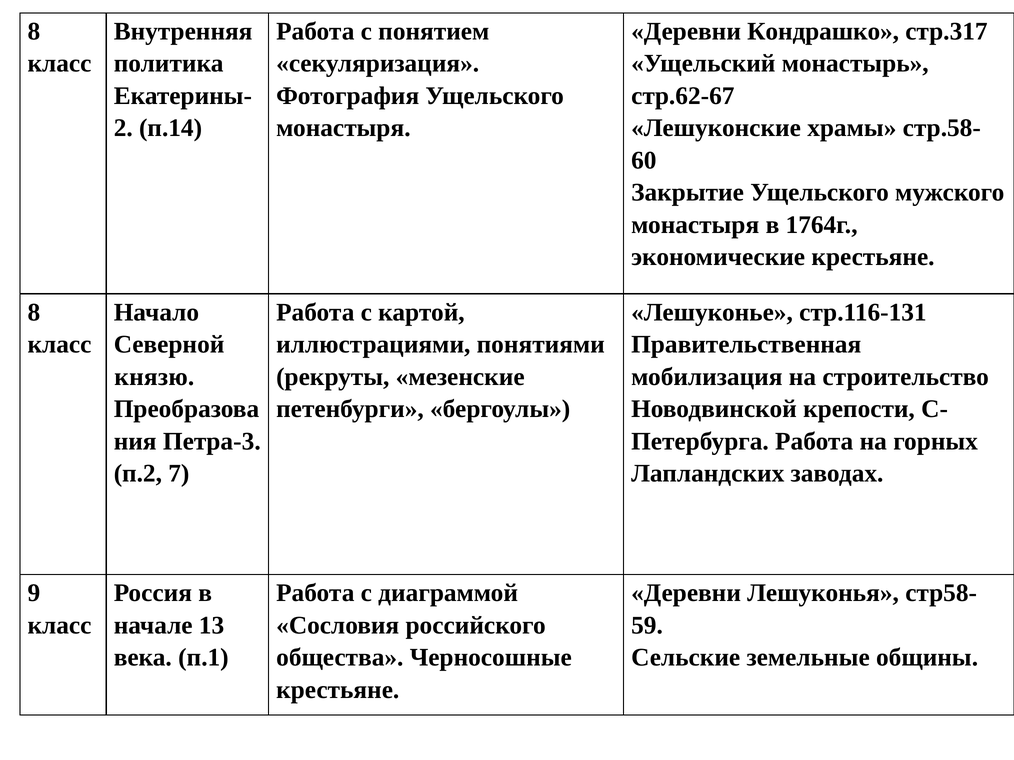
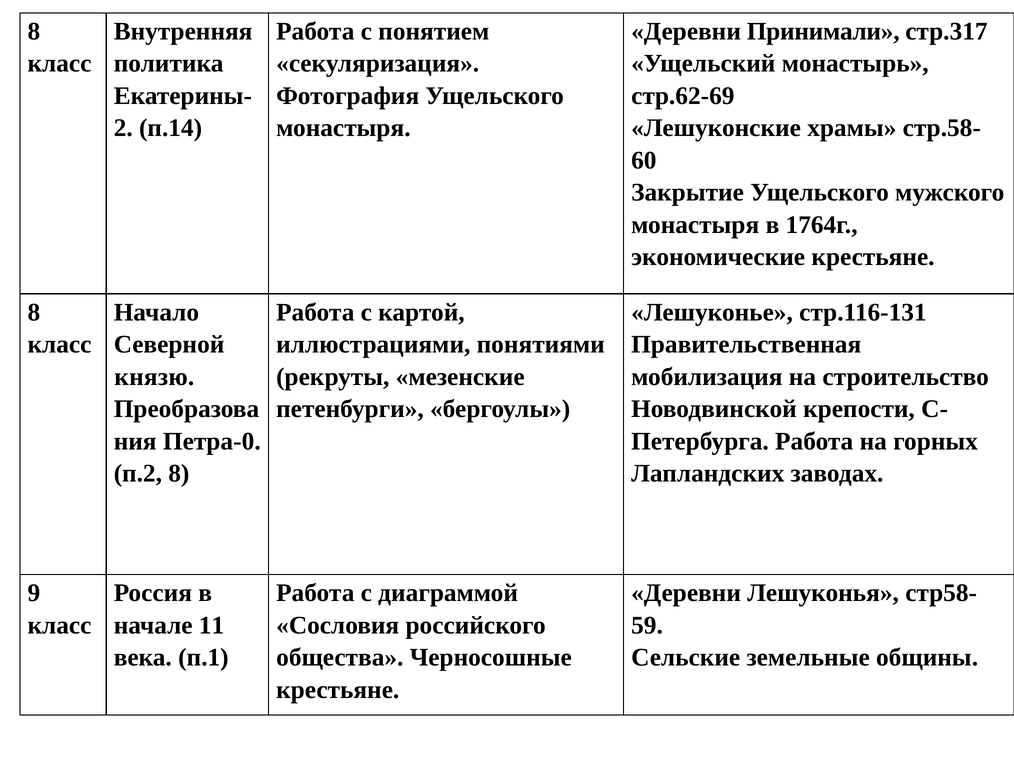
Кондрашко: Кондрашко -> Принимали
стр.62-67: стр.62-67 -> стр.62-69
Петра-3: Петра-3 -> Петра-0
п.2 7: 7 -> 8
13: 13 -> 11
